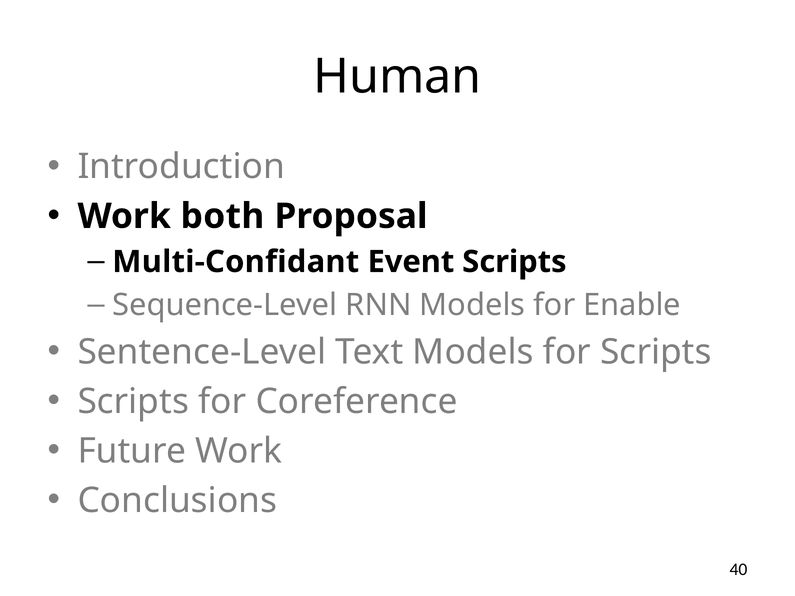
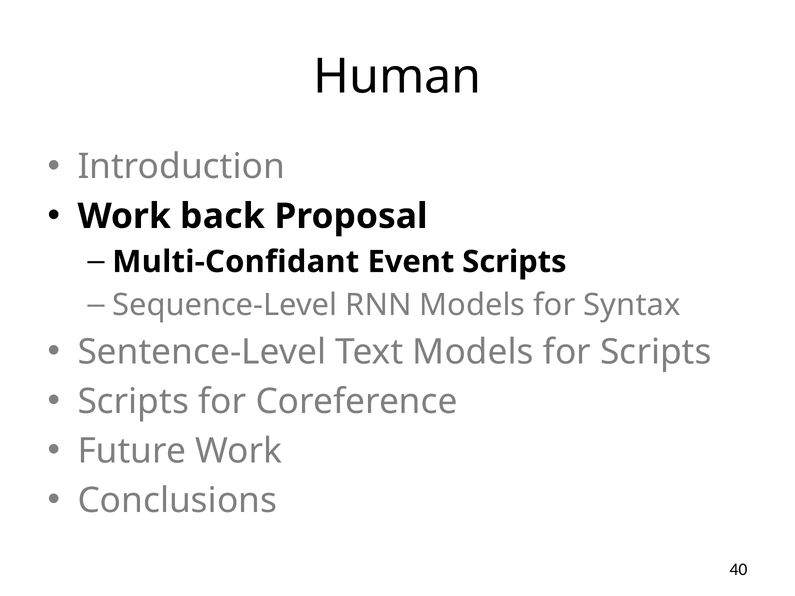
both: both -> back
Enable: Enable -> Syntax
